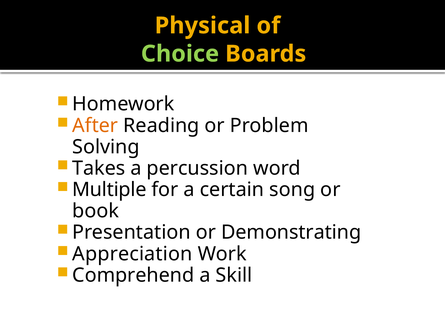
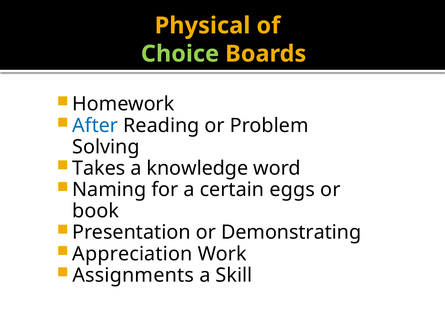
After colour: orange -> blue
percussion: percussion -> knowledge
Multiple: Multiple -> Naming
song: song -> eggs
Comprehend: Comprehend -> Assignments
